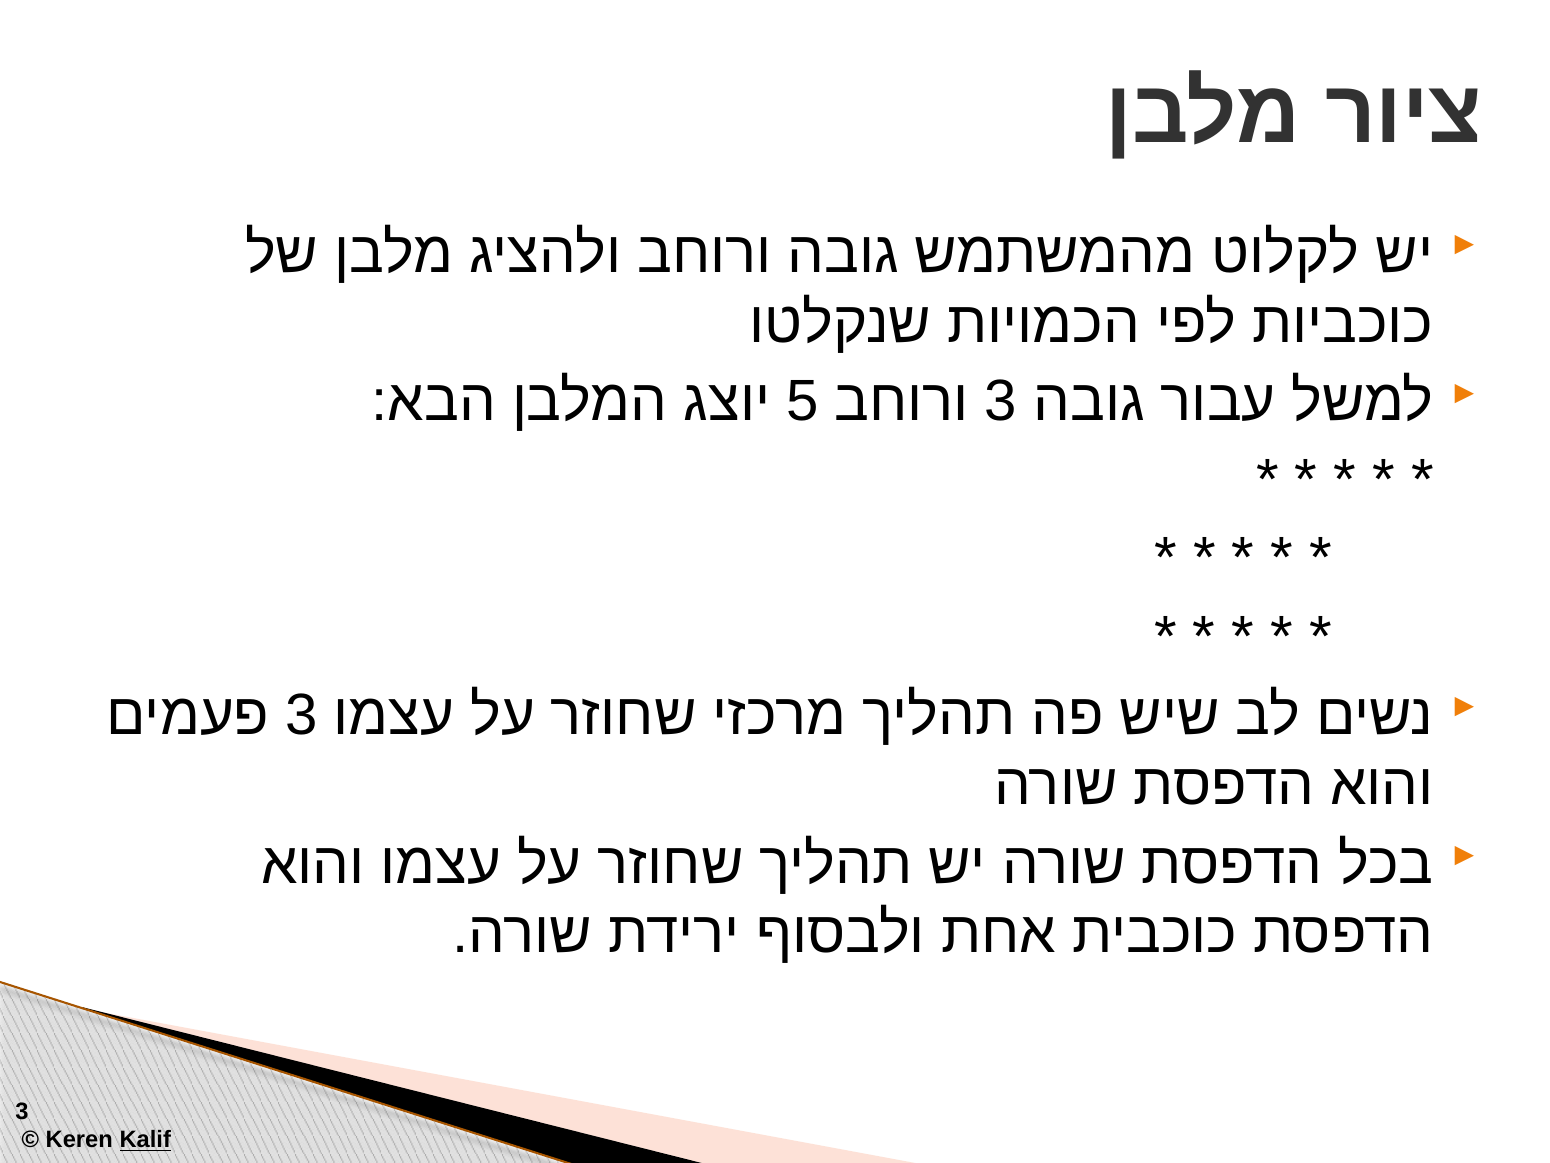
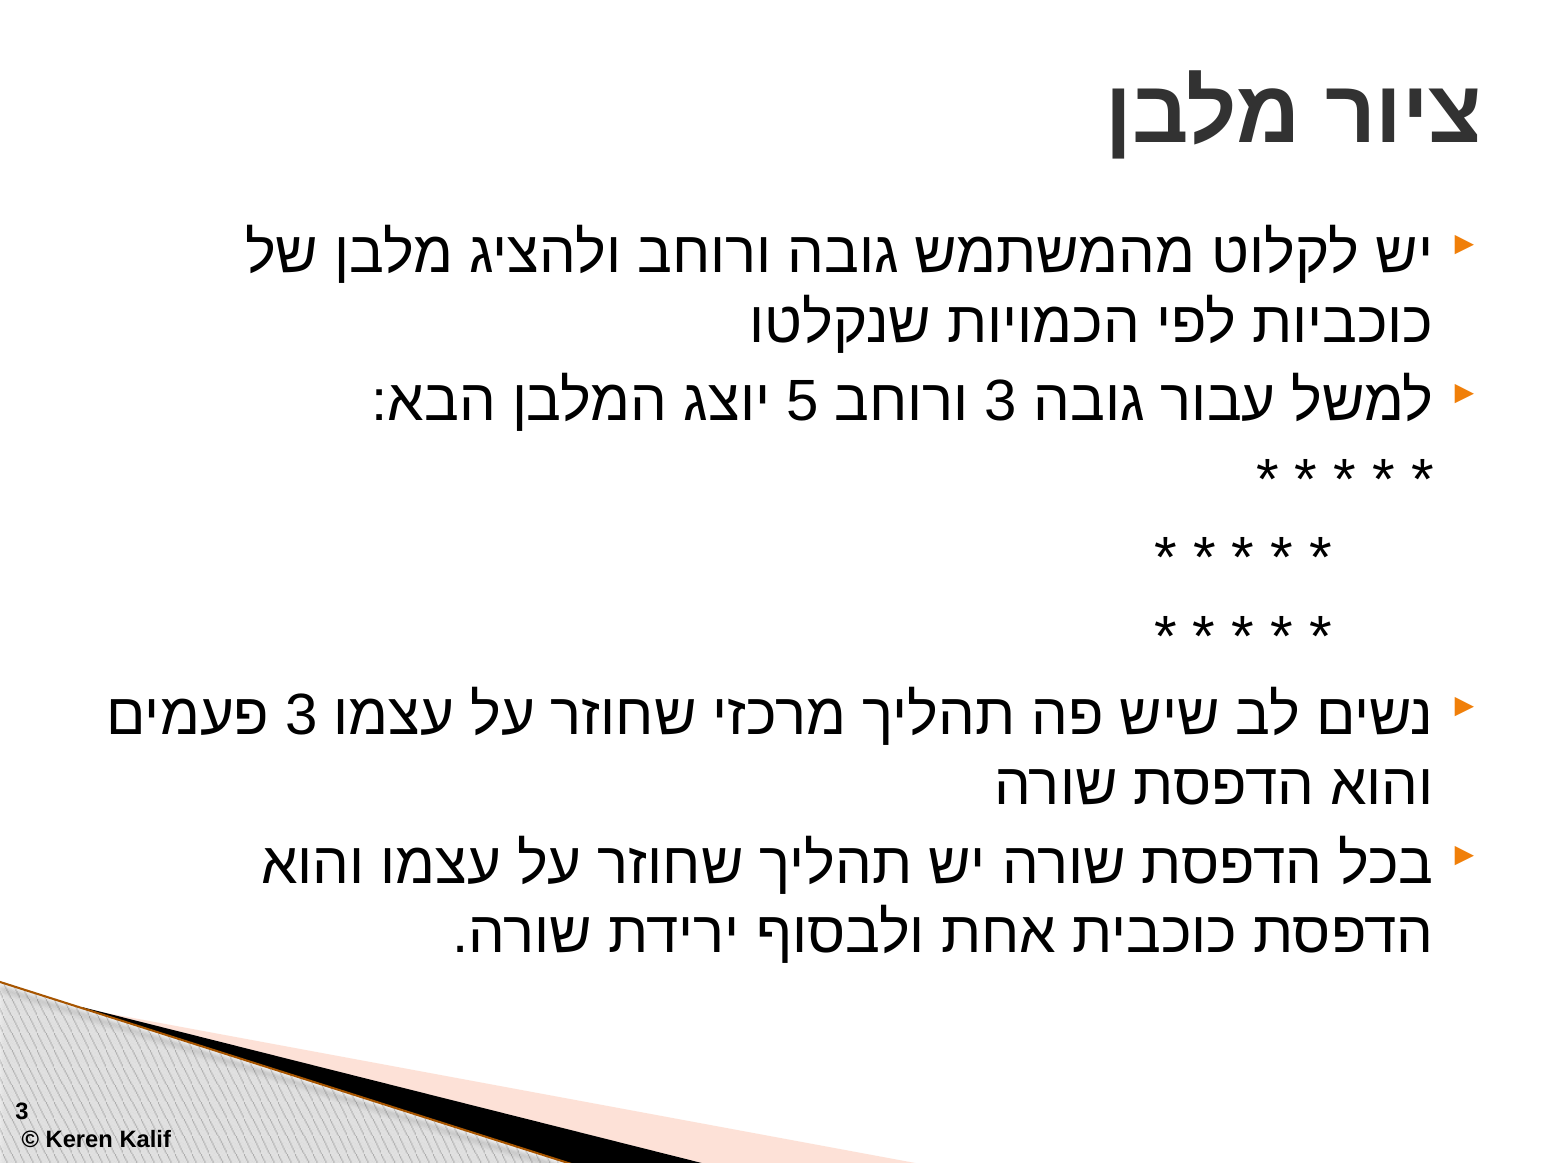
Kalif underline: present -> none
